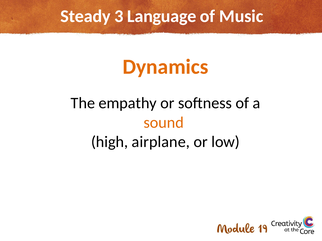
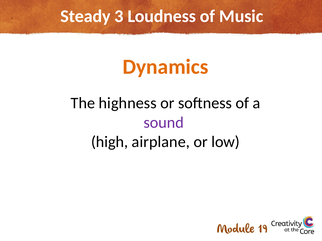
Language: Language -> Loudness
empathy: empathy -> highness
sound colour: orange -> purple
